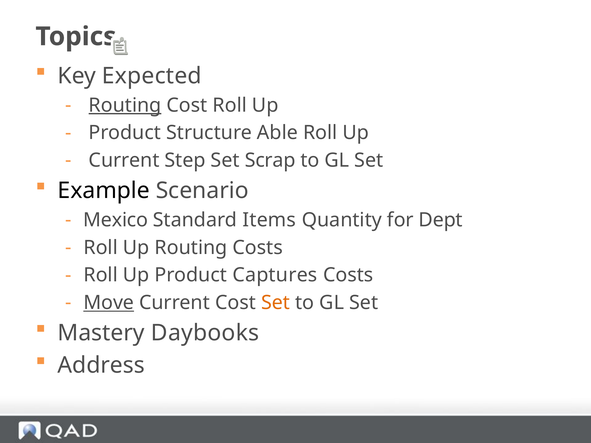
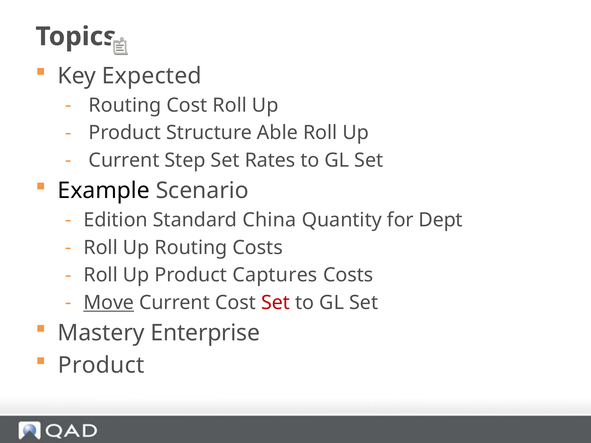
Routing at (125, 105) underline: present -> none
Scrap: Scrap -> Rates
Mexico: Mexico -> Edition
Items: Items -> China
Set at (276, 303) colour: orange -> red
Daybooks: Daybooks -> Enterprise
Address at (101, 365): Address -> Product
